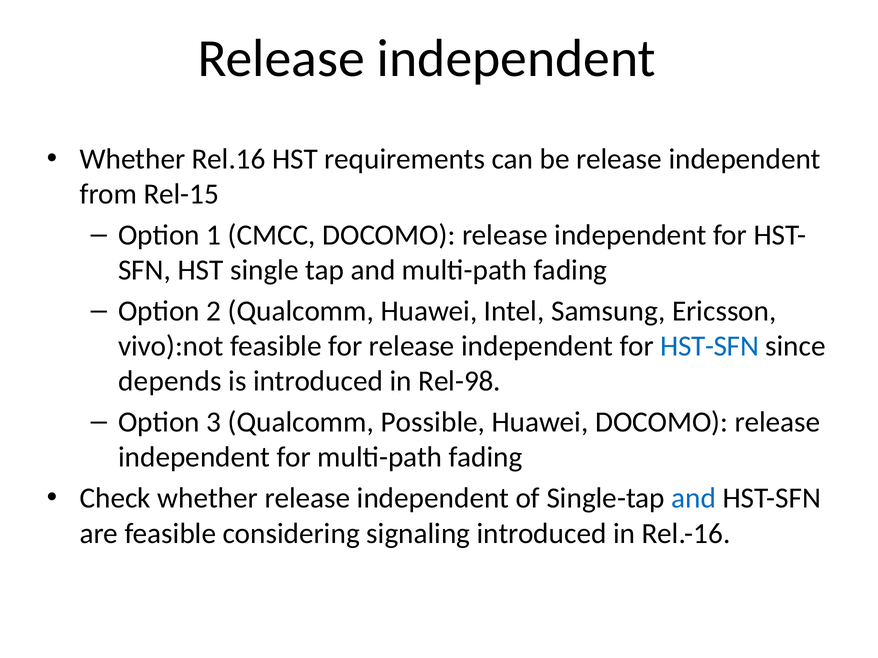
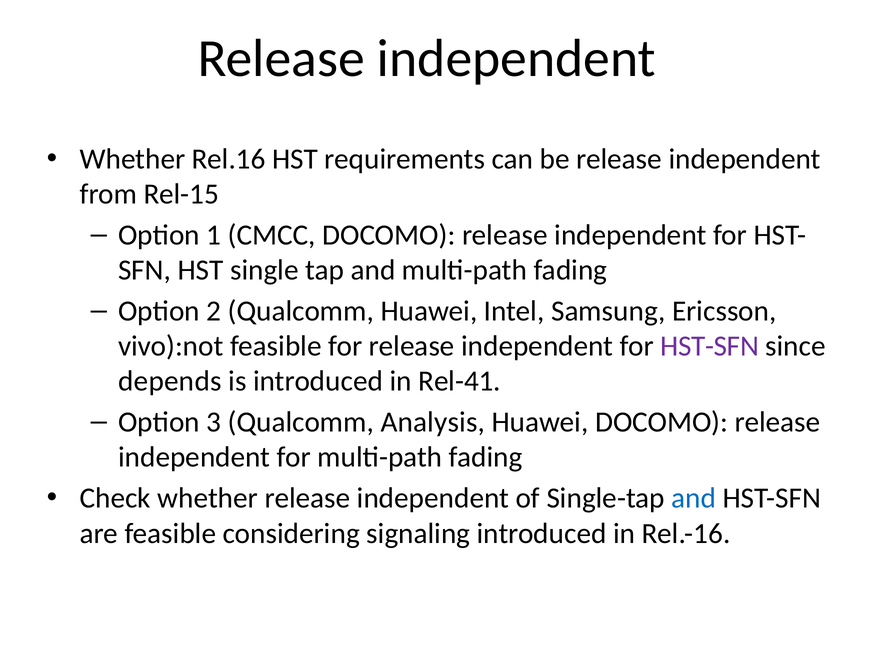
HST-SFN at (710, 346) colour: blue -> purple
Rel-98: Rel-98 -> Rel-41
Possible: Possible -> Analysis
